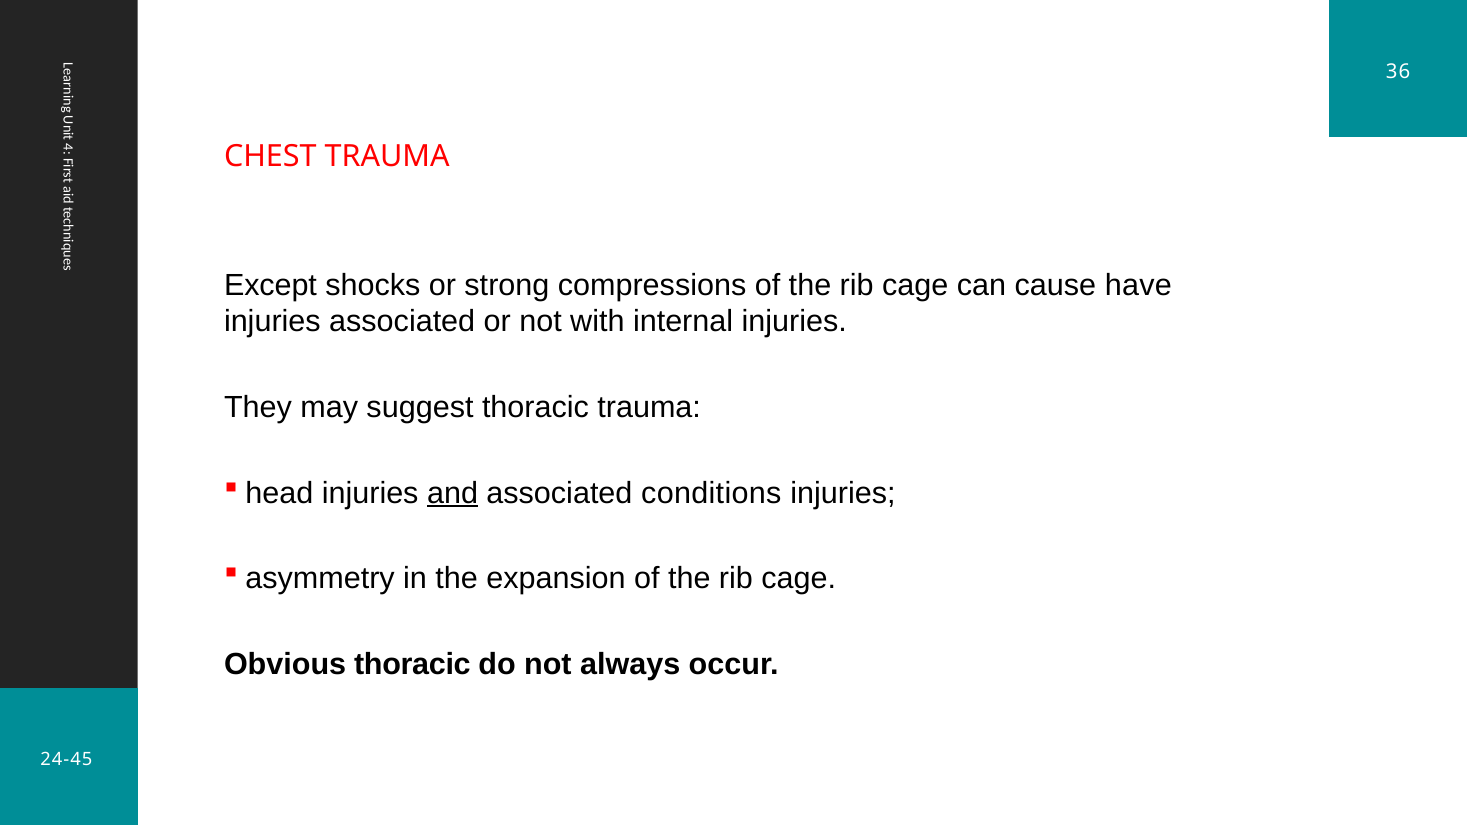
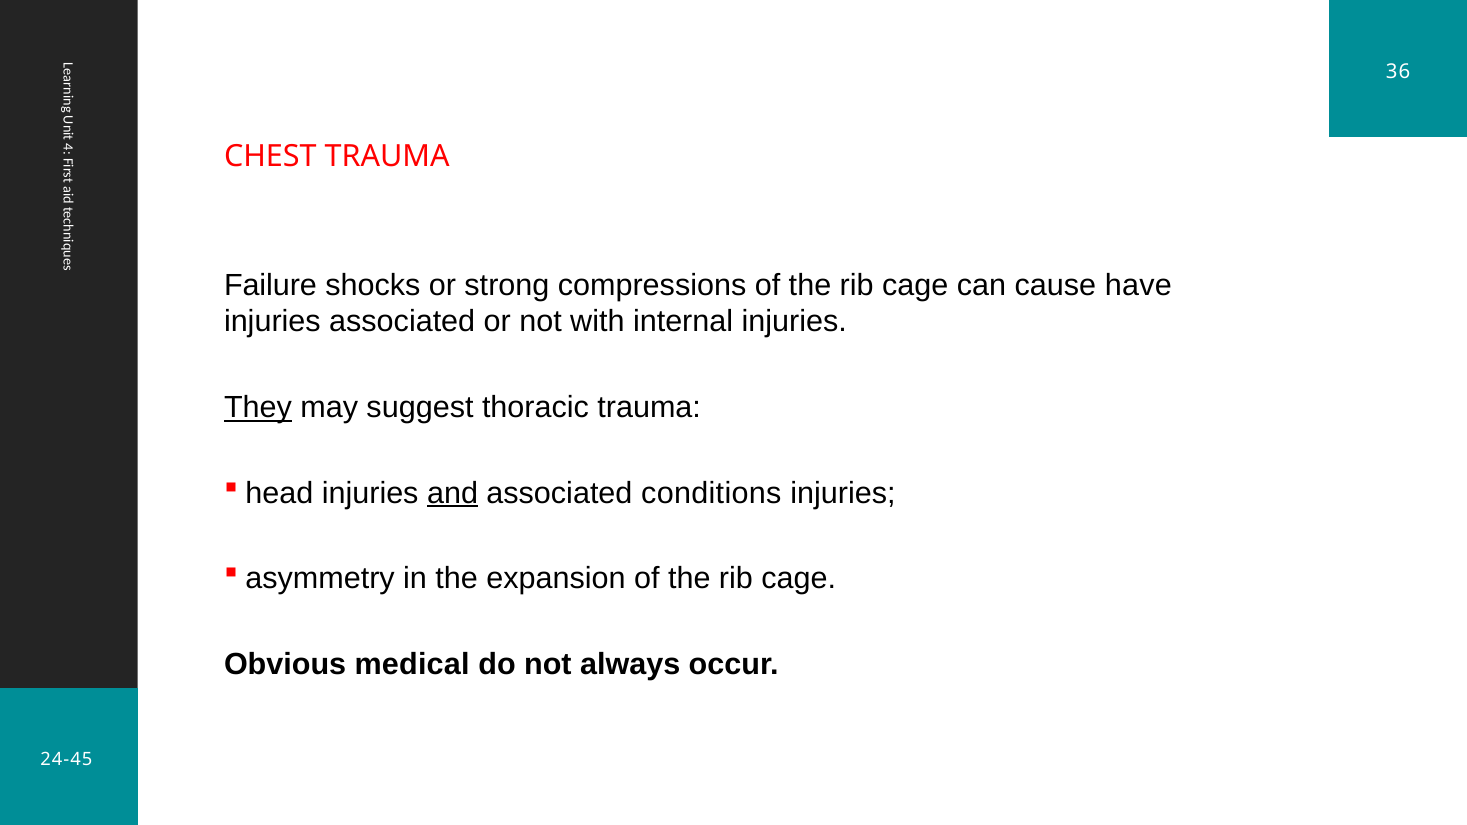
Except: Except -> Failure
They underline: none -> present
Obvious thoracic: thoracic -> medical
